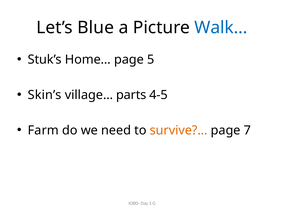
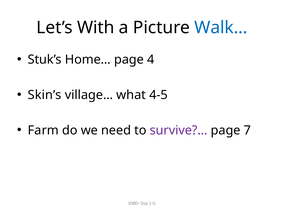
Blue: Blue -> With
5: 5 -> 4
parts: parts -> what
survive?… colour: orange -> purple
